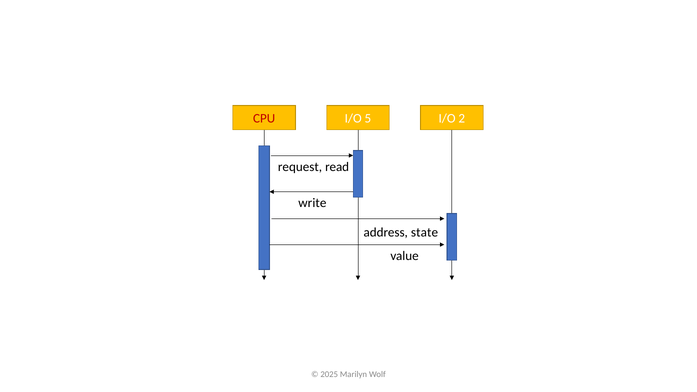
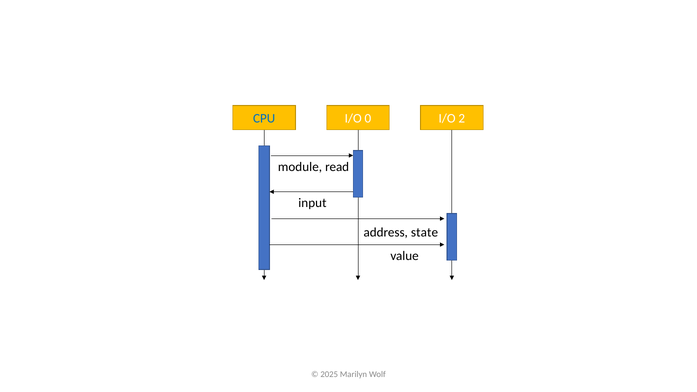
CPU colour: red -> blue
5: 5 -> 0
request: request -> module
write: write -> input
